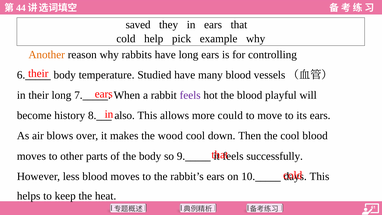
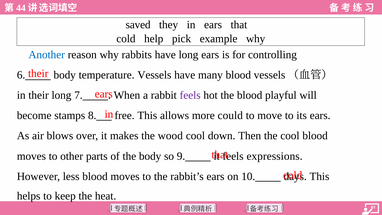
Another colour: orange -> blue
Studied: Studied -> Vessels
history: history -> stamps
also: also -> free
successfully: successfully -> expressions
